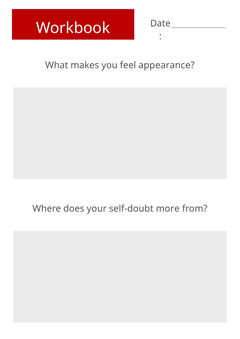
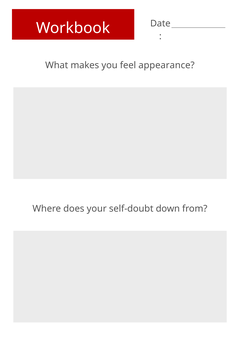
more: more -> down
